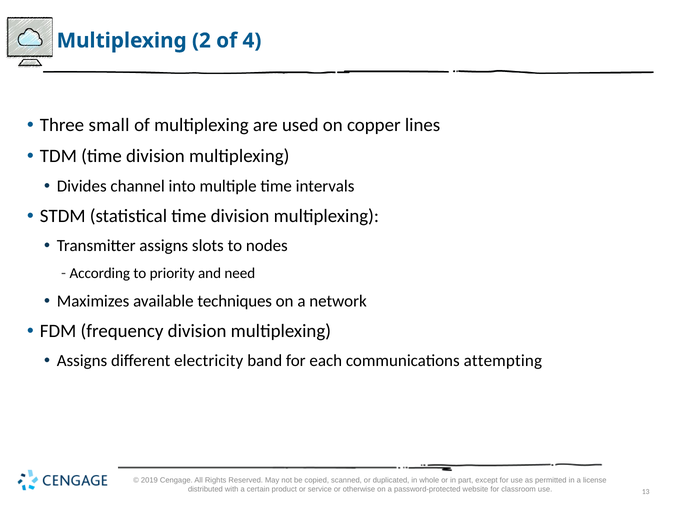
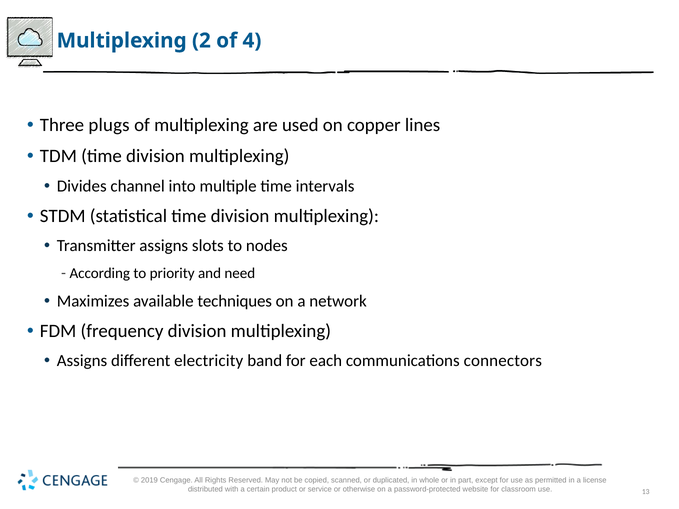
small: small -> plugs
attempting: attempting -> connectors
